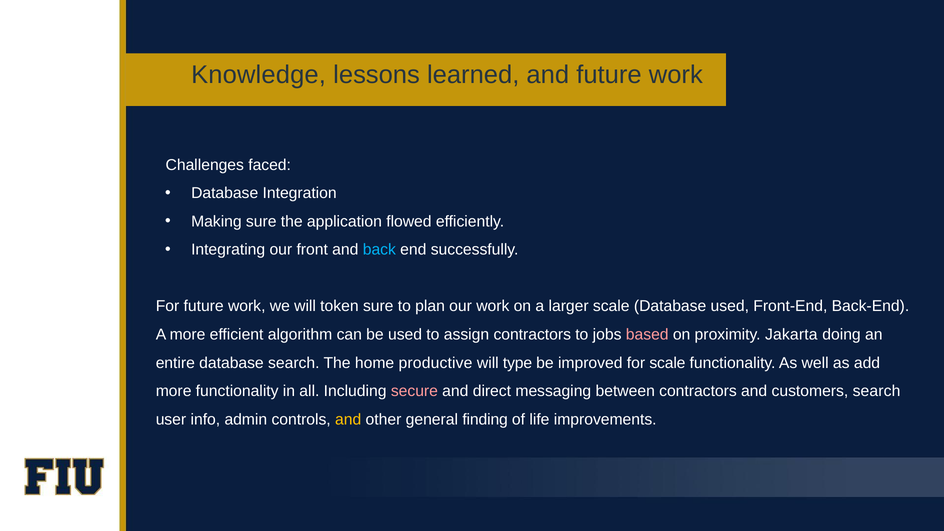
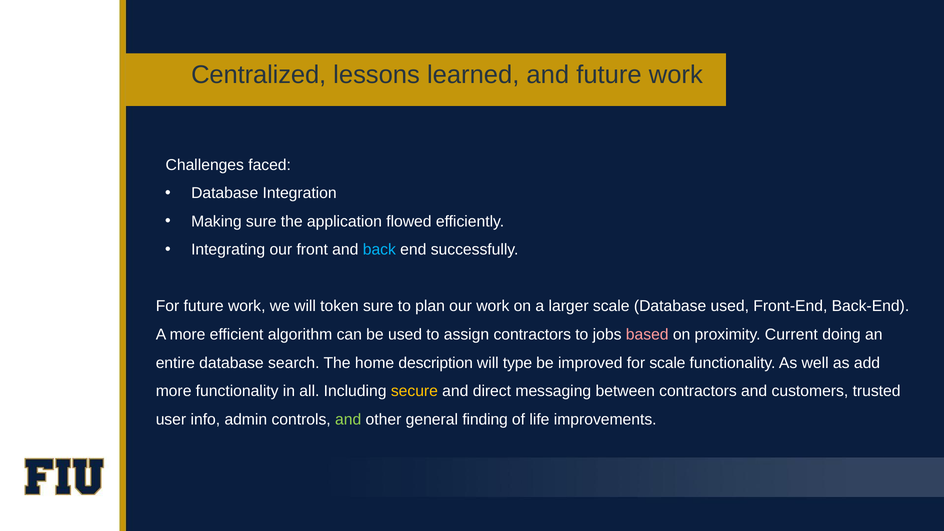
Knowledge: Knowledge -> Centralized
Jakarta: Jakarta -> Current
productive: productive -> description
secure colour: pink -> yellow
customers search: search -> trusted
and at (348, 419) colour: yellow -> light green
